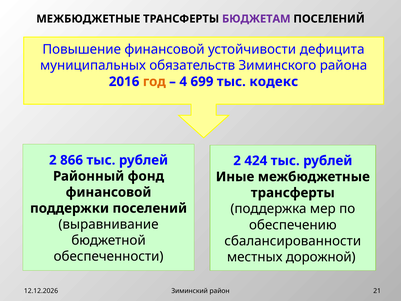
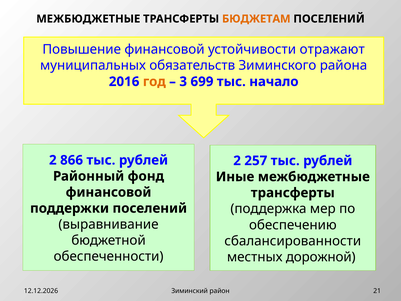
БЮДЖЕТАМ colour: purple -> orange
дефицита: дефицита -> отражают
4: 4 -> 3
кодекс: кодекс -> начало
424: 424 -> 257
